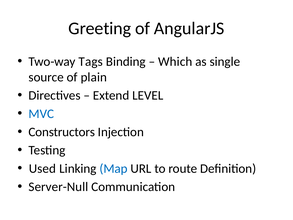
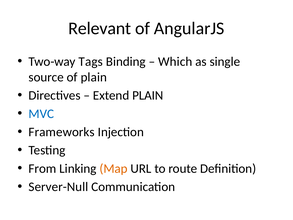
Greeting: Greeting -> Relevant
Extend LEVEL: LEVEL -> PLAIN
Constructors: Constructors -> Frameworks
Used: Used -> From
Map colour: blue -> orange
